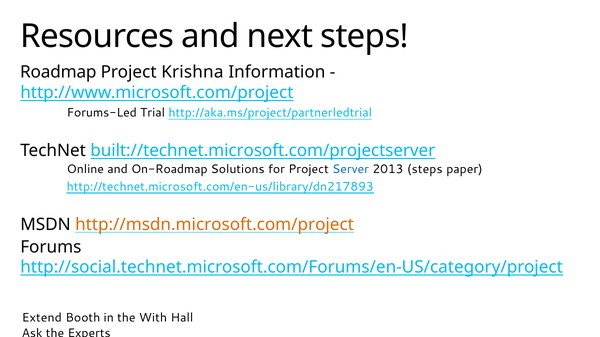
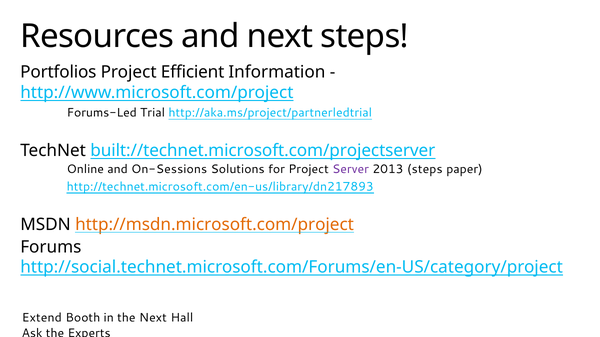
Roadmap: Roadmap -> Portfolios
Krishna: Krishna -> Efficient
On-Roadmap: On-Roadmap -> On-Sessions
Server colour: blue -> purple
the With: With -> Next
